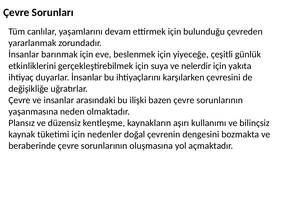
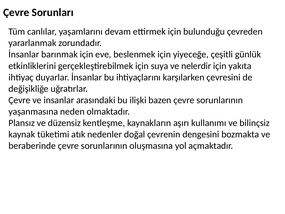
tüketimi için: için -> atık
